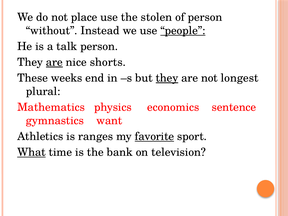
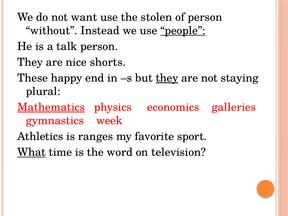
place: place -> want
are at (54, 62) underline: present -> none
weeks: weeks -> happy
longest: longest -> staying
Mathematics underline: none -> present
sentence: sentence -> galleries
want: want -> week
favorite underline: present -> none
bank: bank -> word
